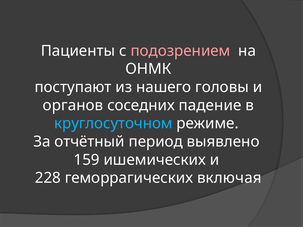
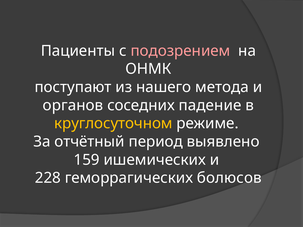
головы: головы -> метода
круглосуточном colour: light blue -> yellow
включая: включая -> болюсов
